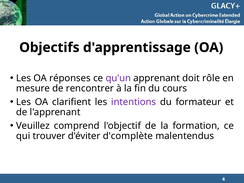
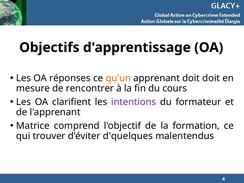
qu'un colour: purple -> orange
doit rôle: rôle -> doit
Veuillez: Veuillez -> Matrice
d'complète: d'complète -> d'quelques
